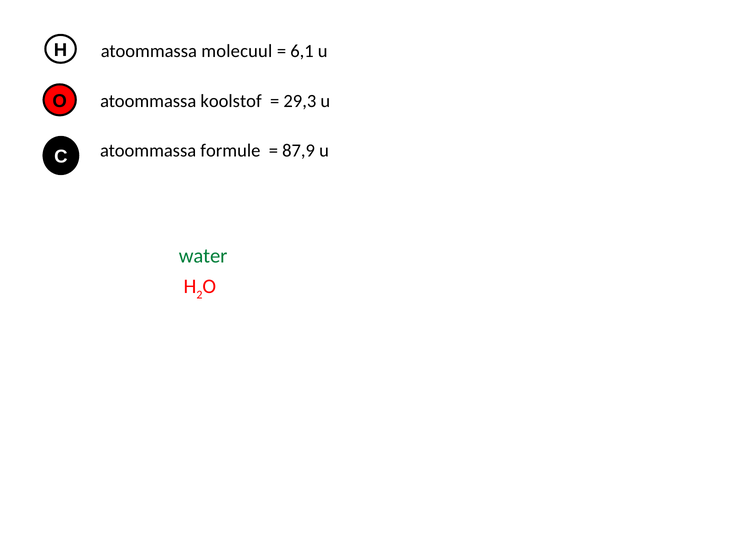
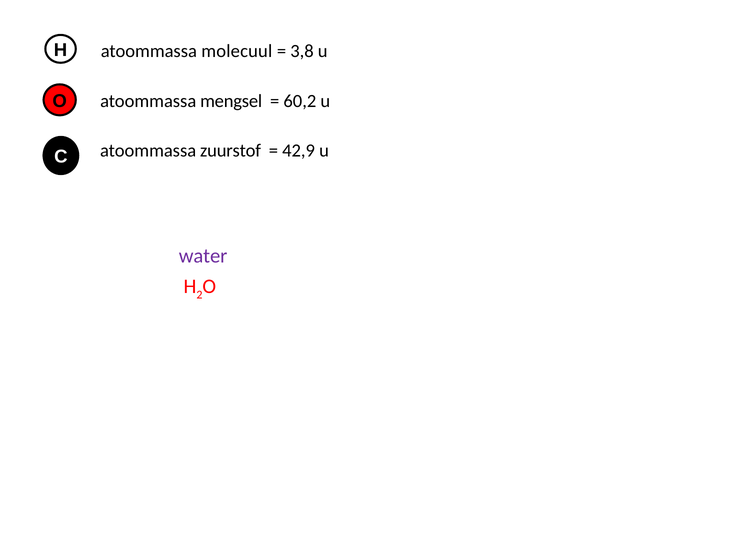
6,1: 6,1 -> 3,8
koolstof: koolstof -> mengsel
29,3: 29,3 -> 60,2
formule: formule -> zuurstof
87,9: 87,9 -> 42,9
water colour: green -> purple
